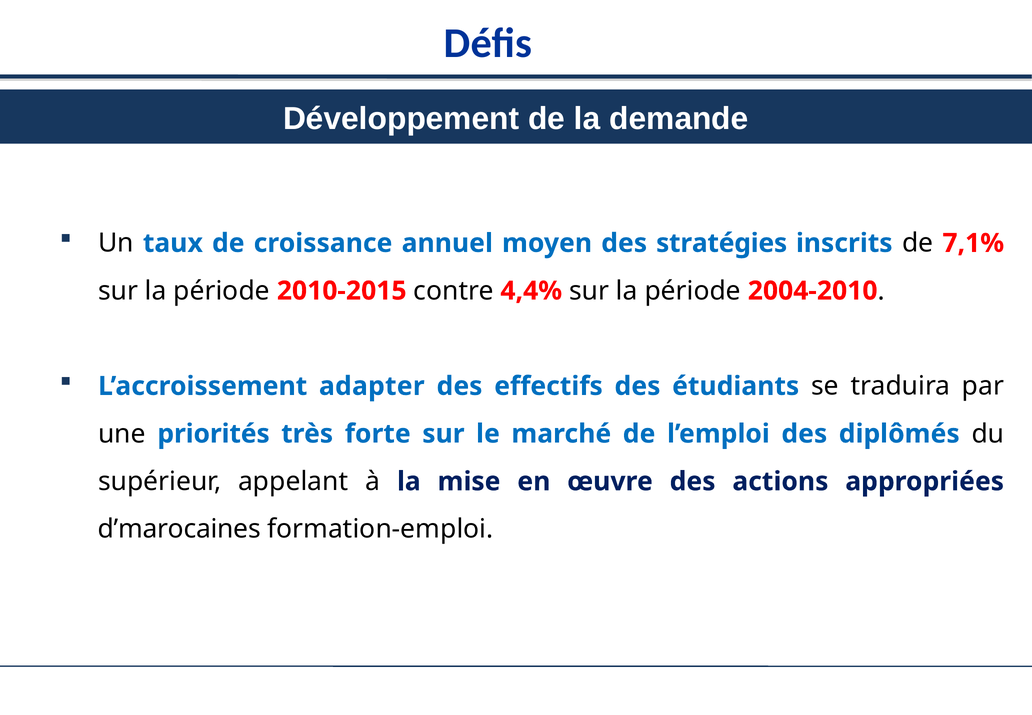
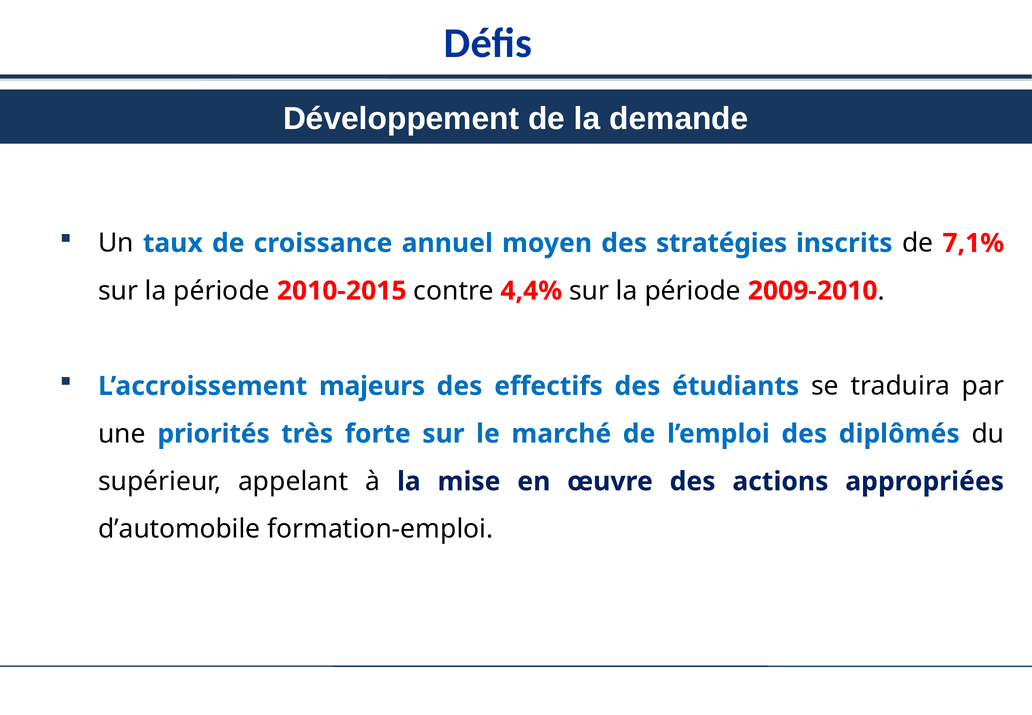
2004-2010: 2004-2010 -> 2009-2010
adapter: adapter -> majeurs
d’marocaines: d’marocaines -> d’automobile
